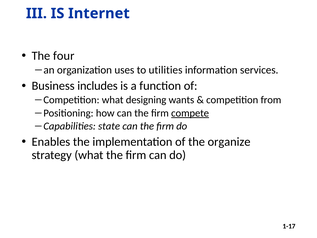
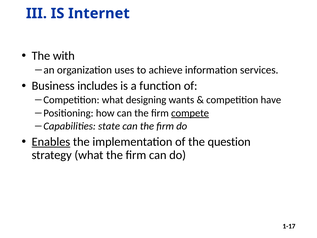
four: four -> with
utilities: utilities -> achieve
from: from -> have
Enables underline: none -> present
organize: organize -> question
